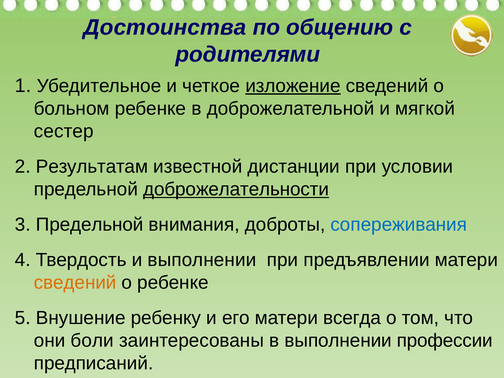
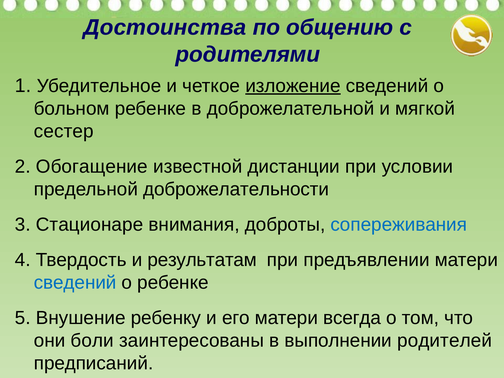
Результатам: Результатам -> Обогащение
доброжелательности underline: present -> none
3 Предельной: Предельной -> Стационаре
и выполнении: выполнении -> результатам
сведений at (75, 283) colour: orange -> blue
профессии: профессии -> родителей
